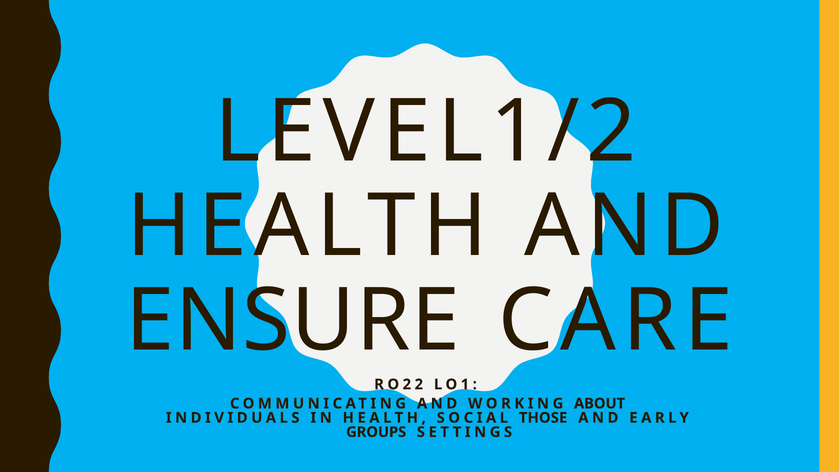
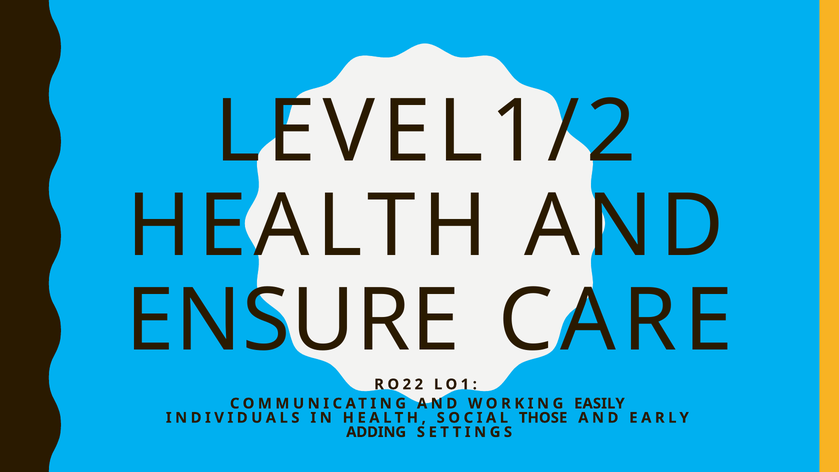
ABOUT: ABOUT -> EASILY
GROUPS: GROUPS -> ADDING
